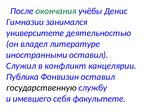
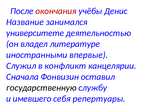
окончания colour: green -> red
Гимназии: Гимназии -> Название
иностранными оставил: оставил -> впервые
Публика: Публика -> Сначала
факультете: факультете -> репертуары
